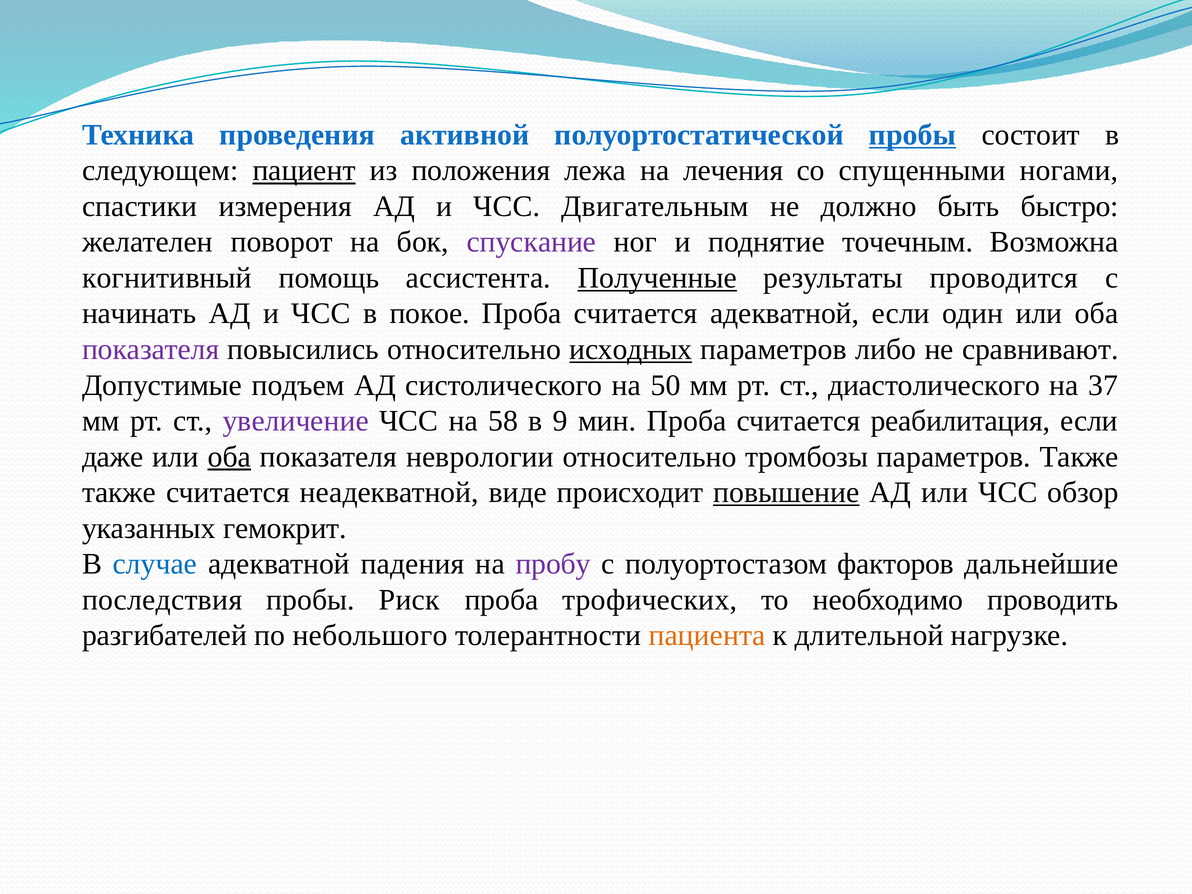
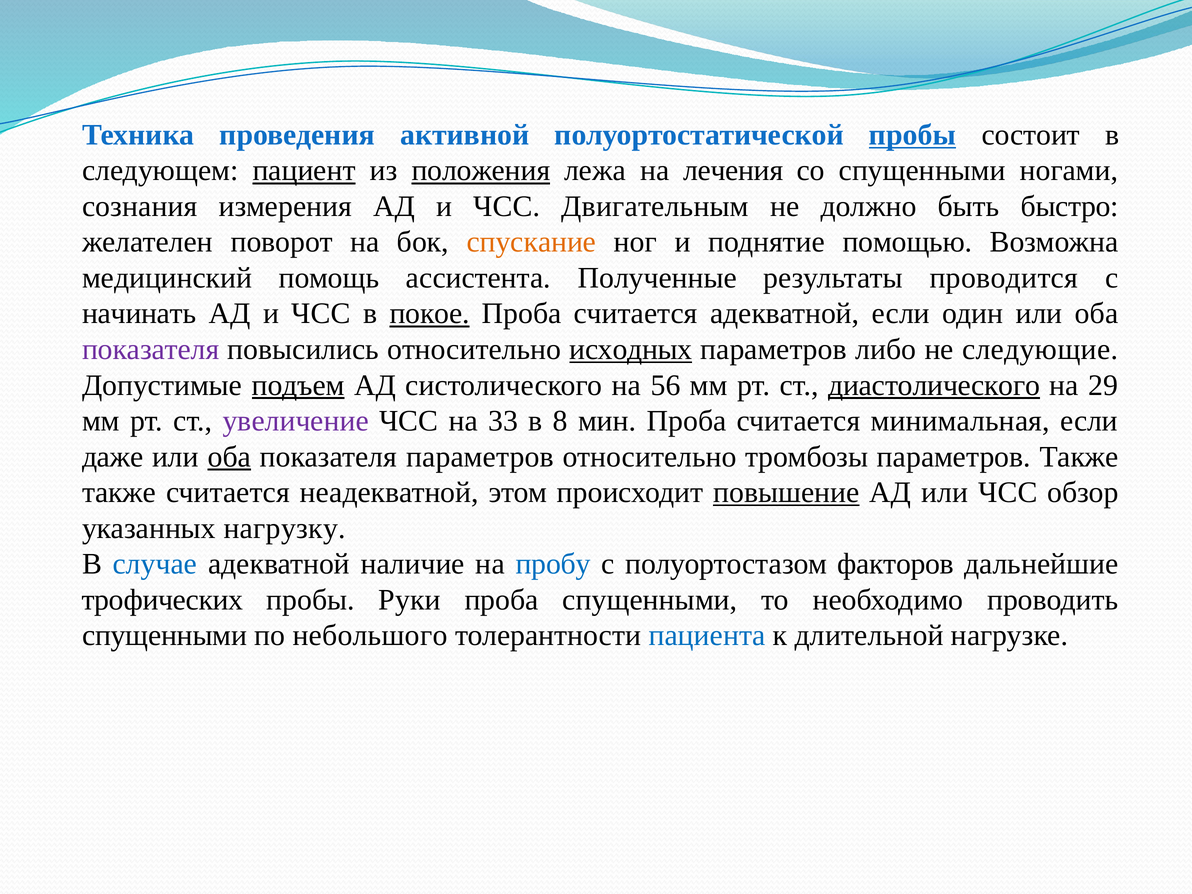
положения underline: none -> present
спастики: спастики -> сознания
спускание colour: purple -> orange
точечным: точечным -> помощью
когнитивный: когнитивный -> медицинский
Полученные underline: present -> none
покое underline: none -> present
сравнивают: сравнивают -> следующие
подъем underline: none -> present
50: 50 -> 56
диастолического underline: none -> present
37: 37 -> 29
58: 58 -> 33
9: 9 -> 8
реабилитация: реабилитация -> минимальная
показателя неврологии: неврологии -> параметров
виде: виде -> этом
гемокрит: гемокрит -> нагрузку
падения: падения -> наличие
пробу colour: purple -> blue
последствия: последствия -> трофических
Риск: Риск -> Руки
проба трофических: трофических -> спущенными
разгибателей at (165, 635): разгибателей -> спущенными
пациента colour: orange -> blue
